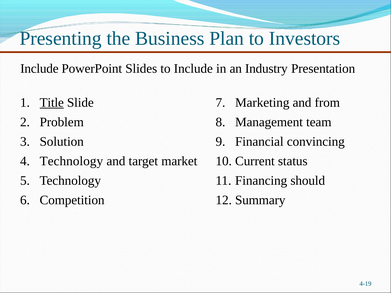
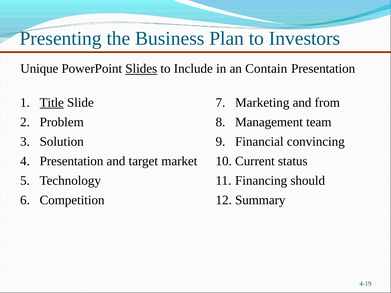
Include at (39, 69): Include -> Unique
Slides underline: none -> present
Industry: Industry -> Contain
Technology at (71, 161): Technology -> Presentation
